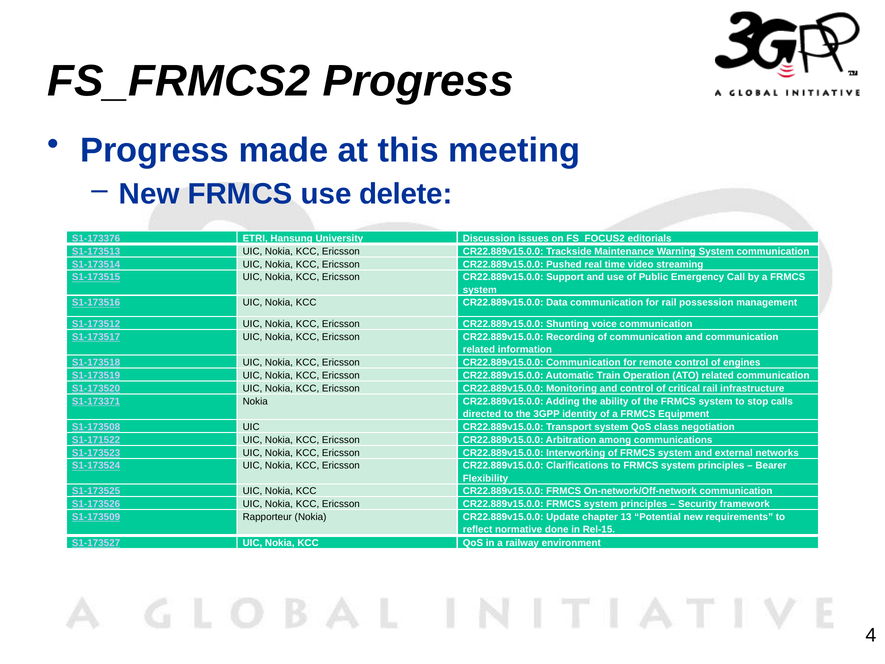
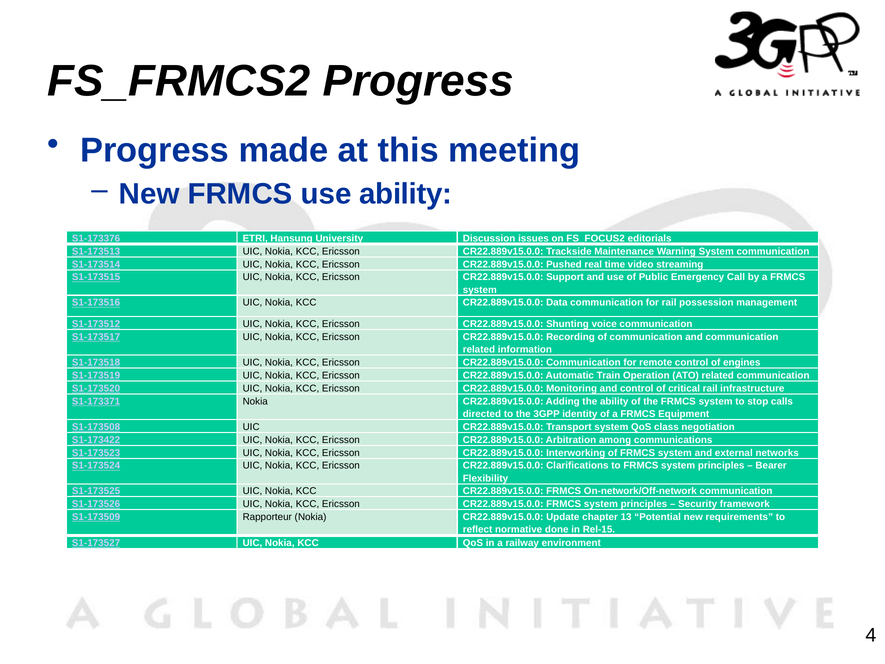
use delete: delete -> ability
S1-171522: S1-171522 -> S1-173422
